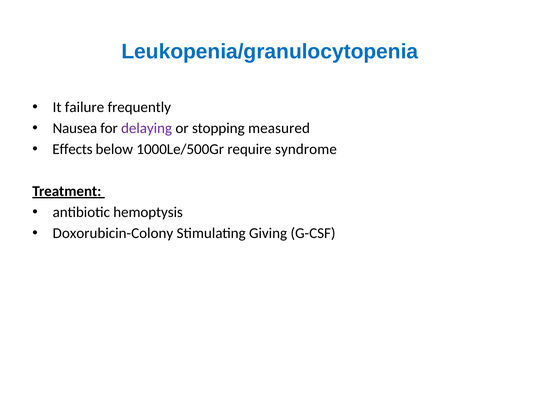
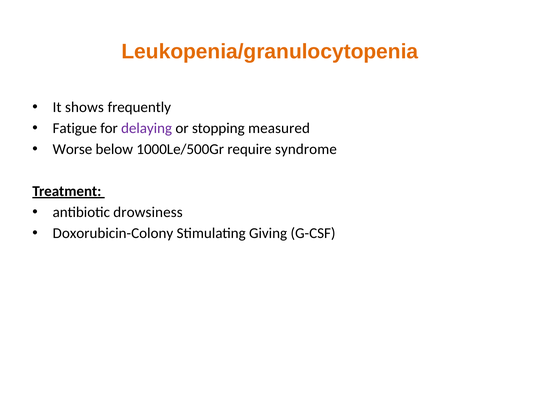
Leukopenia/granulocytopenia colour: blue -> orange
failure: failure -> shows
Nausea: Nausea -> Fatigue
Effects: Effects -> Worse
hemoptysis: hemoptysis -> drowsiness
